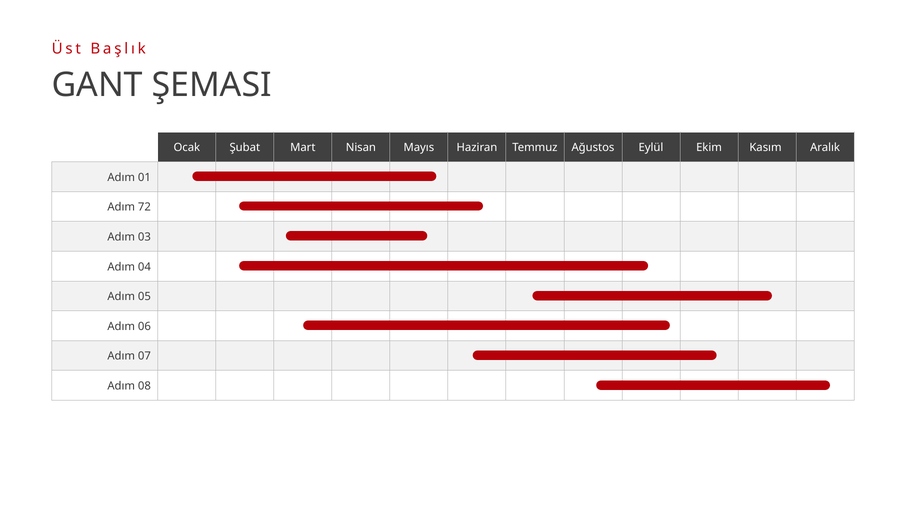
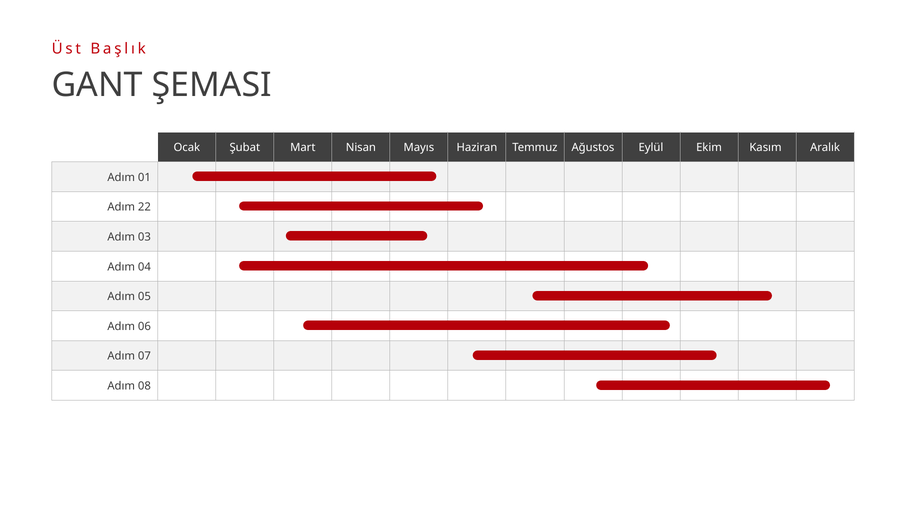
72: 72 -> 22
